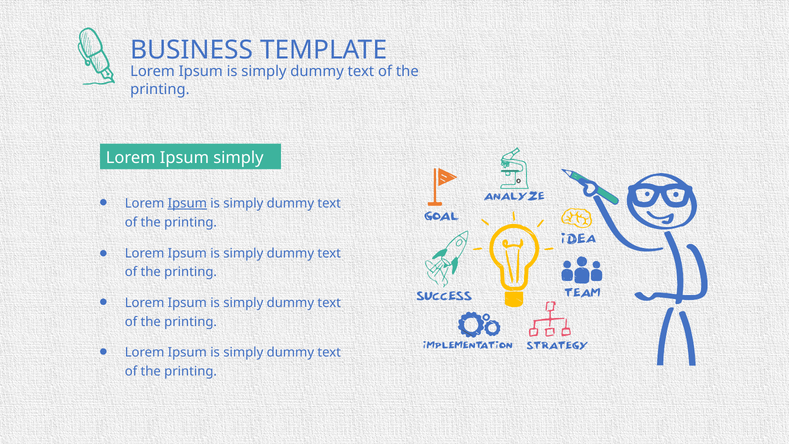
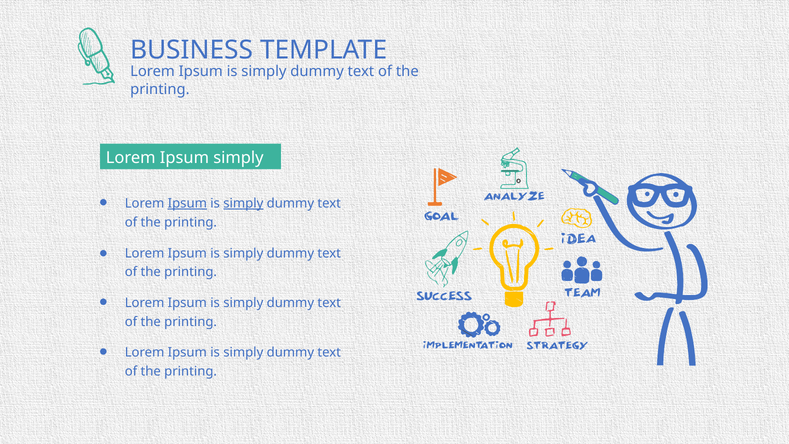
simply at (243, 203) underline: none -> present
